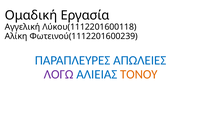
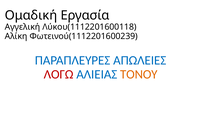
ΛΟΓΩ colour: purple -> red
